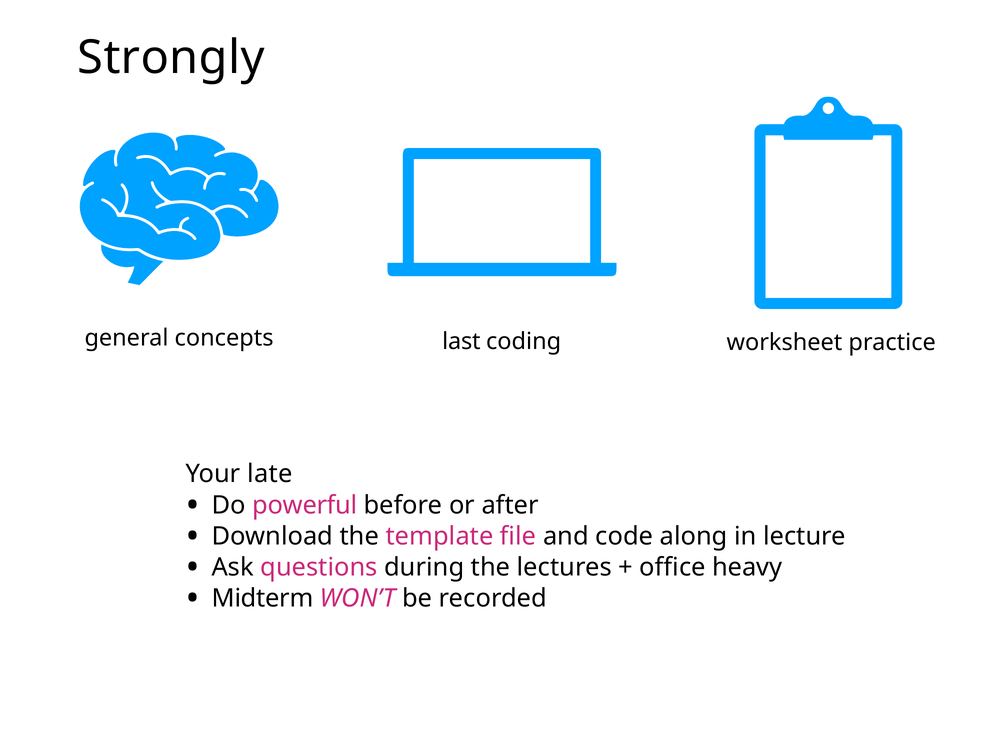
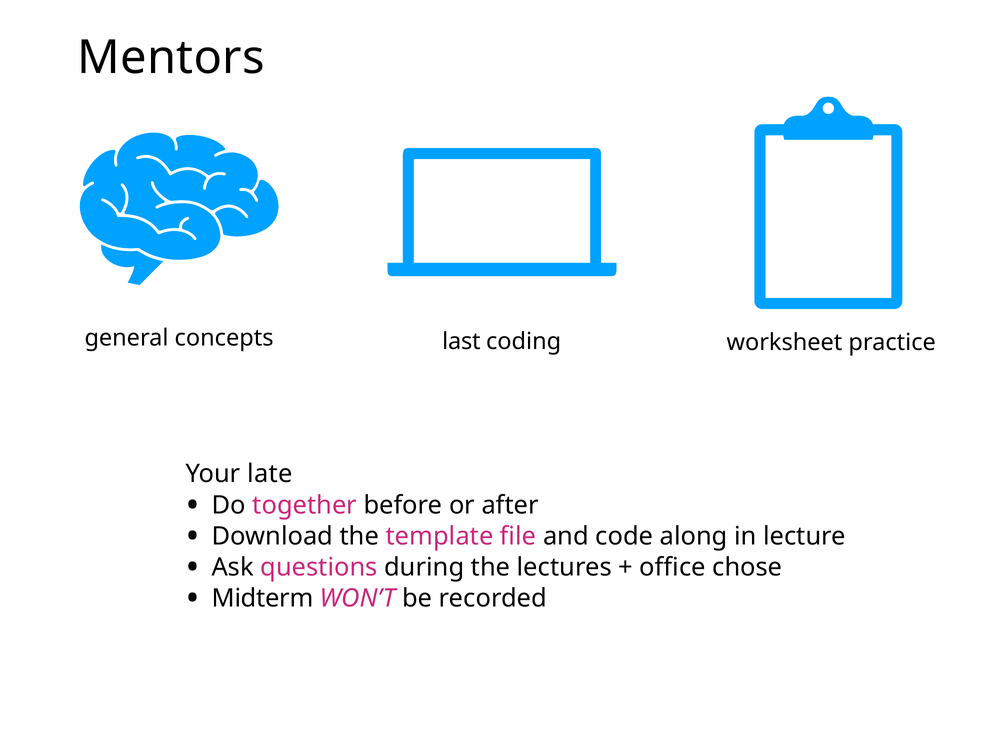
Strongly: Strongly -> Mentors
powerful: powerful -> together
heavy: heavy -> chose
